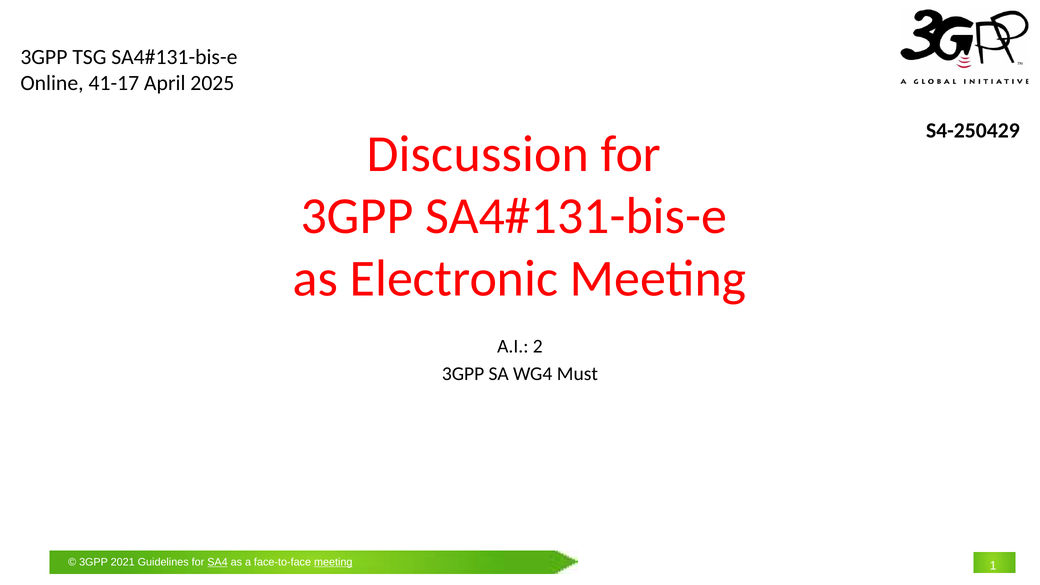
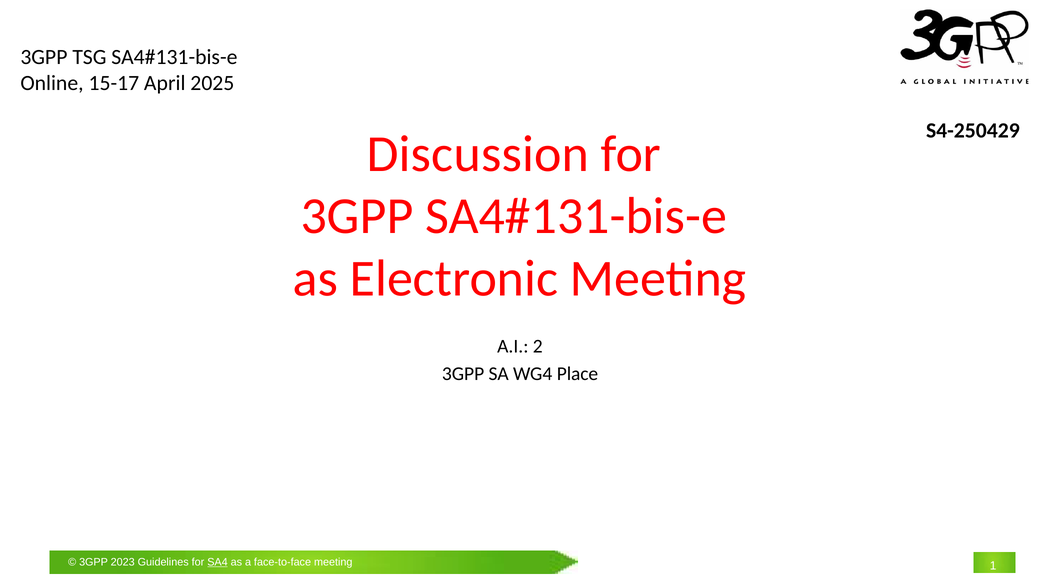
41-17: 41-17 -> 15-17
Must: Must -> Place
2021: 2021 -> 2023
meeting at (333, 562) underline: present -> none
